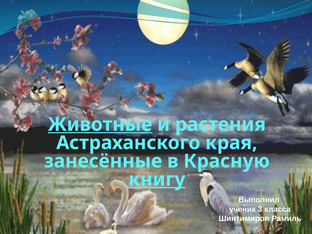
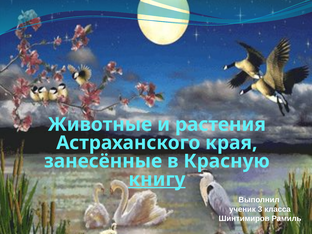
Животные underline: present -> none
